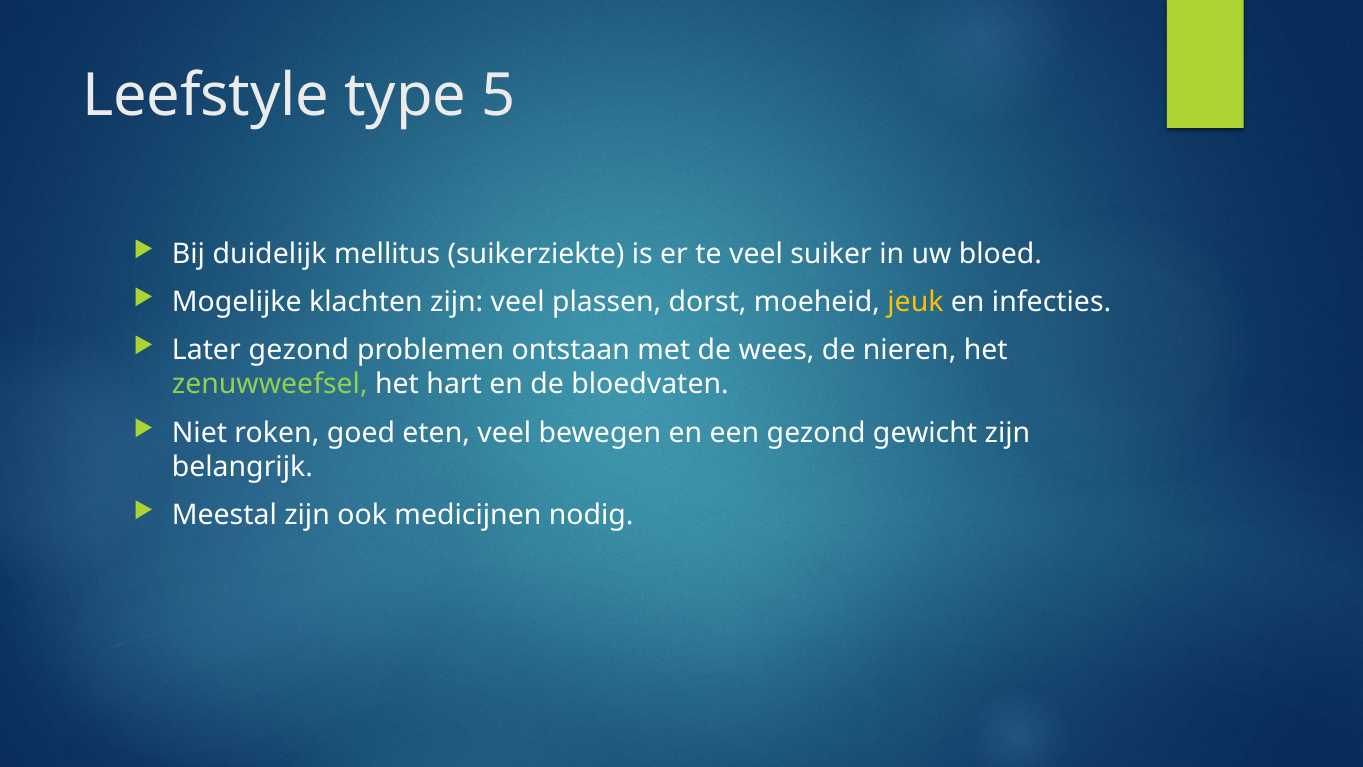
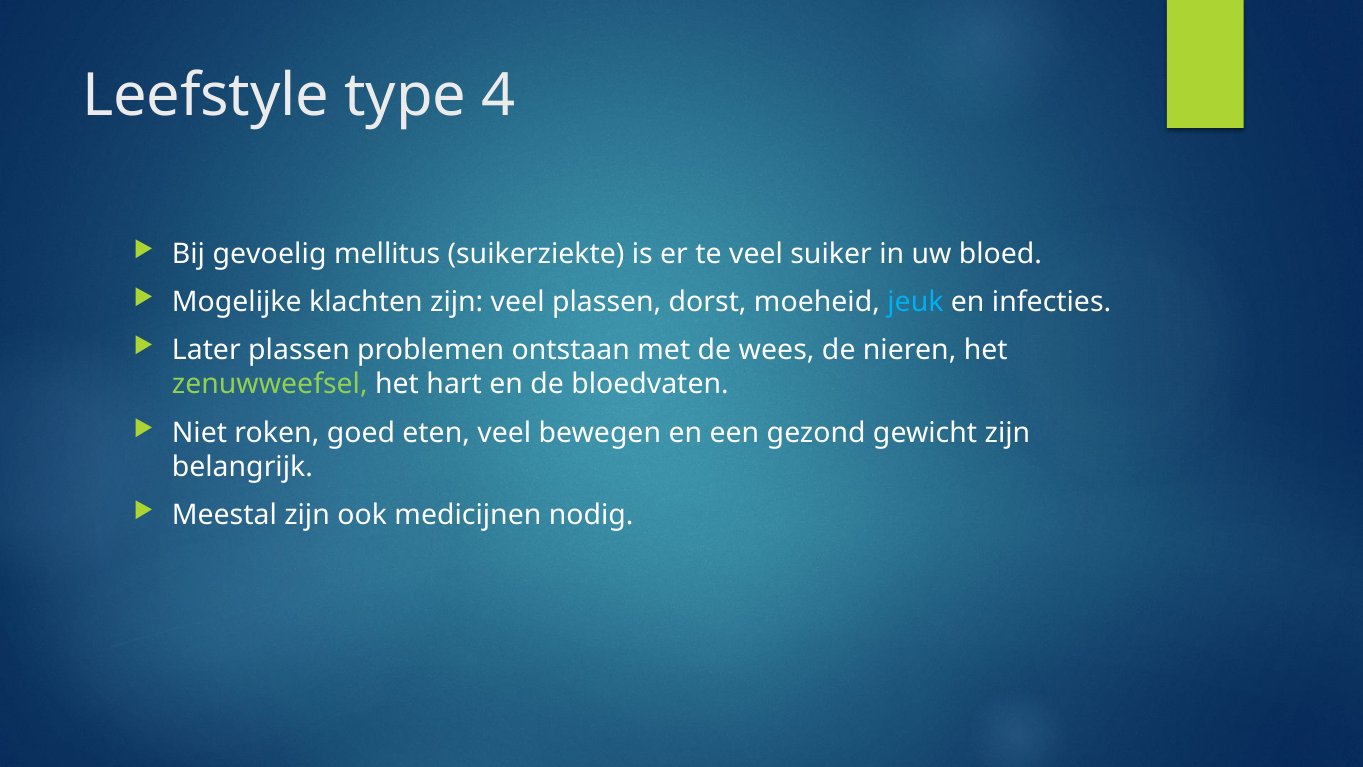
5: 5 -> 4
duidelijk: duidelijk -> gevoelig
jeuk colour: yellow -> light blue
Later gezond: gezond -> plassen
